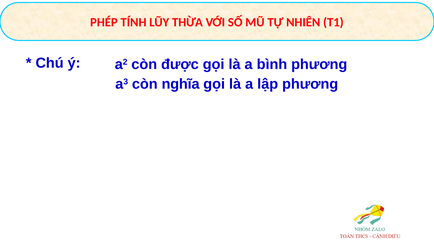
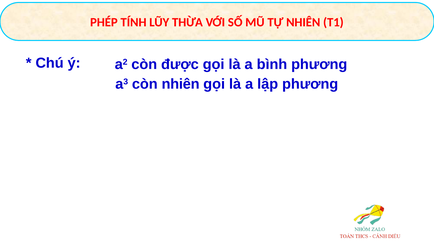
còn nghĩa: nghĩa -> nhiên
